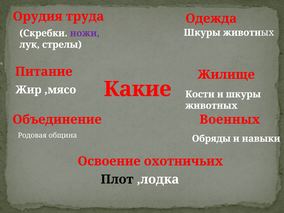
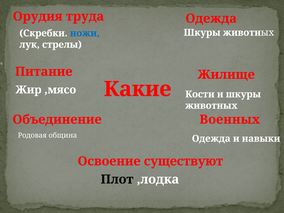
ножи colour: purple -> blue
Обряды at (211, 139): Обряды -> Одежда
охотничьих: охотничьих -> существуют
